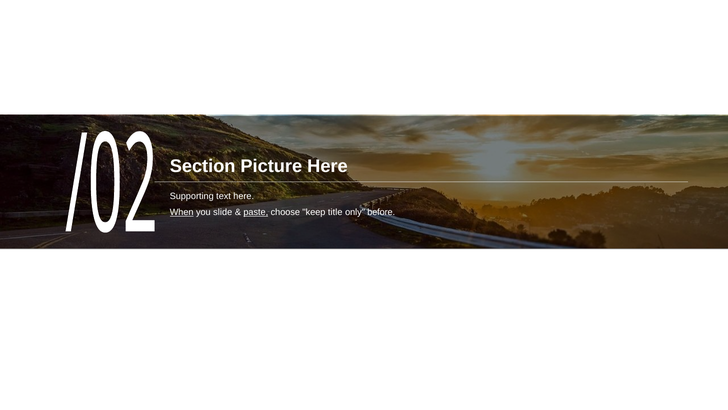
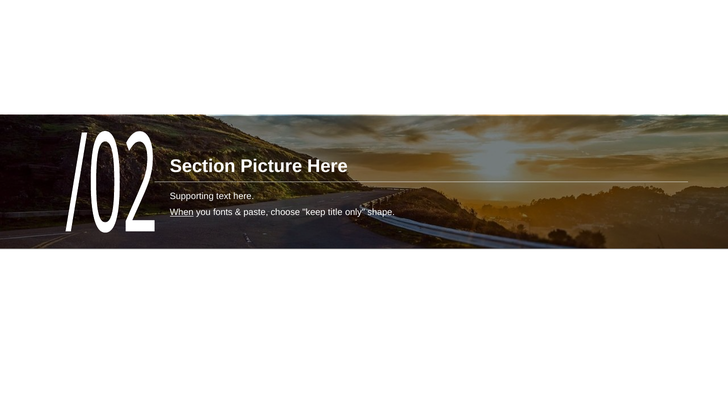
slide: slide -> fonts
paste underline: present -> none
before: before -> shape
